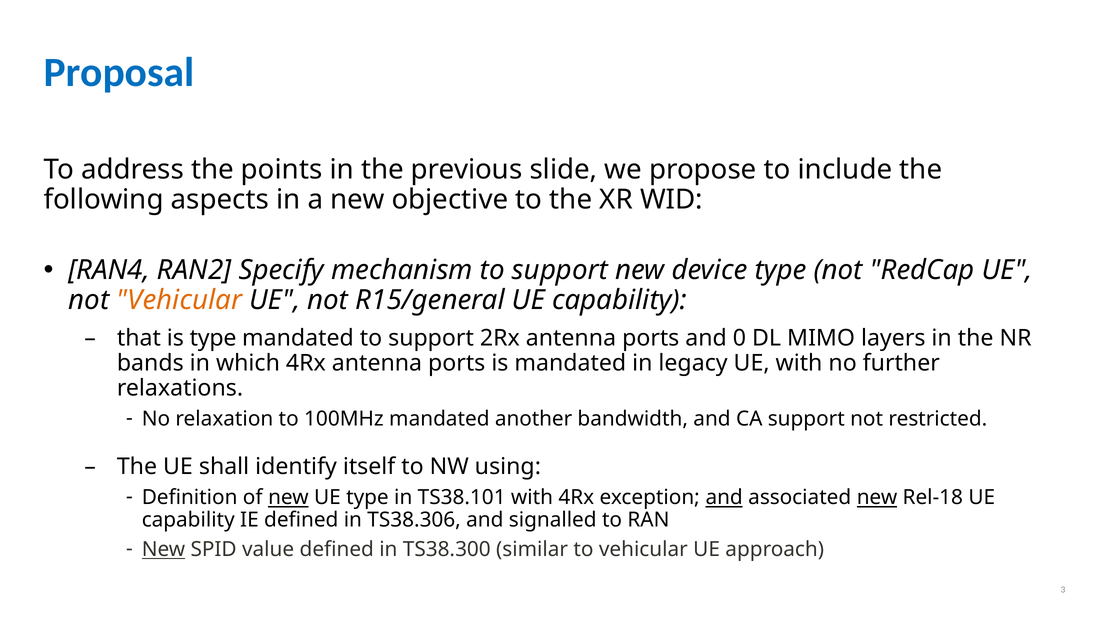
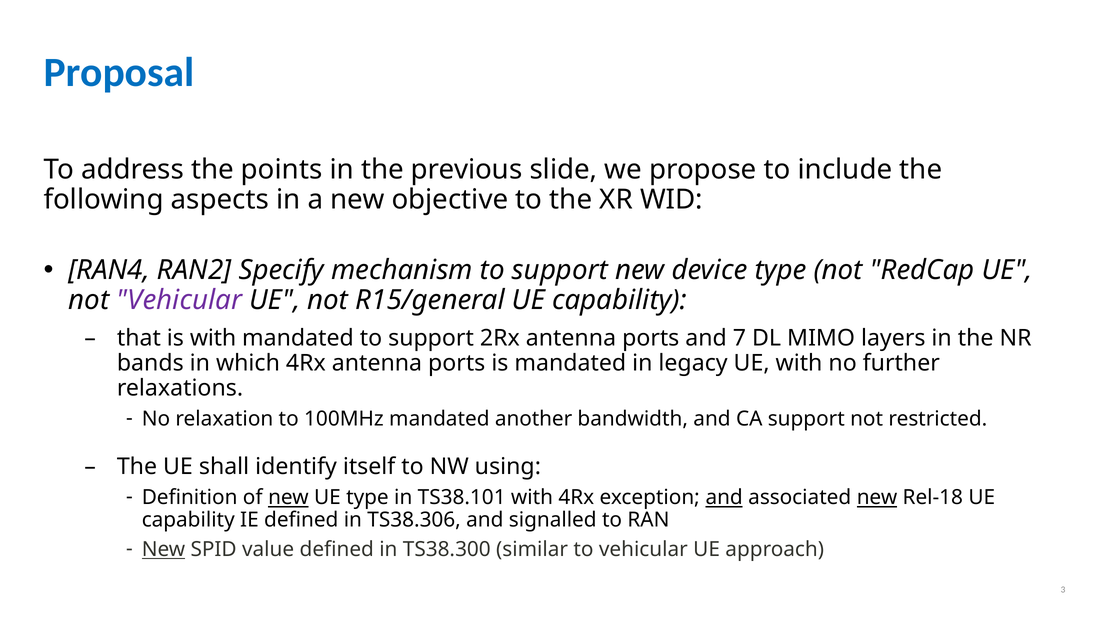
Vehicular at (179, 300) colour: orange -> purple
is type: type -> with
0: 0 -> 7
